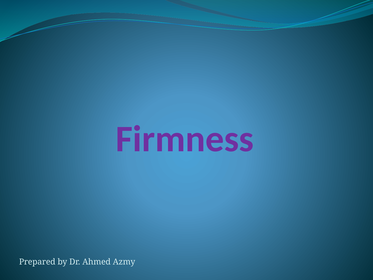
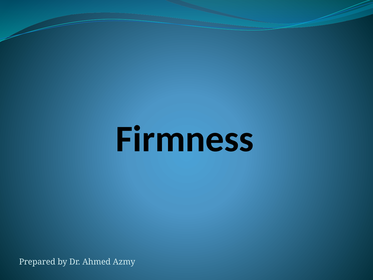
Firmness colour: purple -> black
